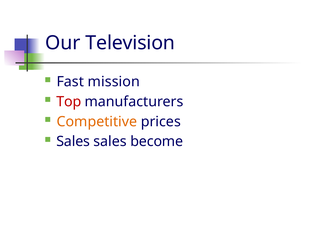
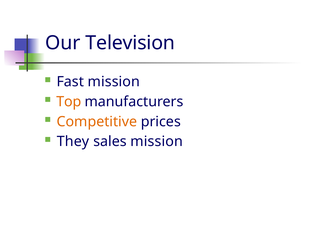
Top colour: red -> orange
Sales at (73, 142): Sales -> They
sales become: become -> mission
